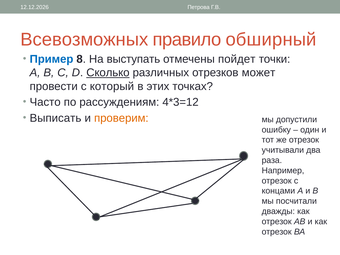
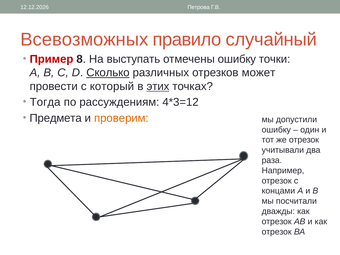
обширный: обширный -> случайный
Пример colour: blue -> red
отмечены пойдет: пойдет -> ошибку
этих underline: none -> present
Часто: Часто -> Тогда
Выписать: Выписать -> Предмета
